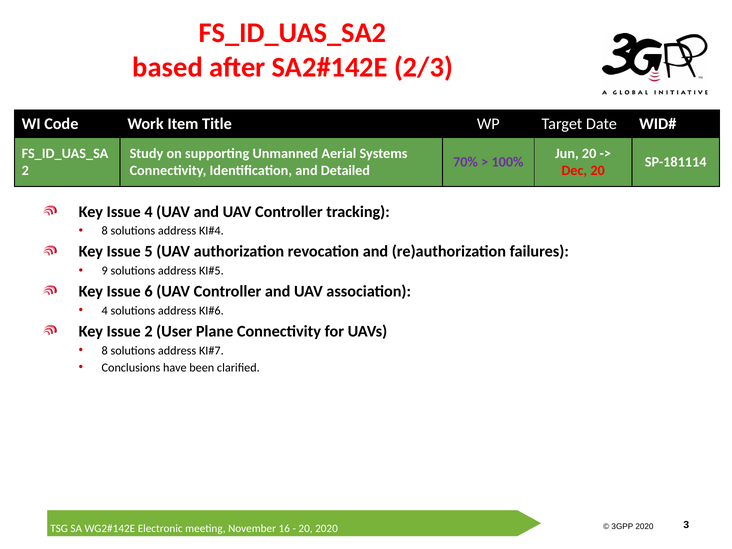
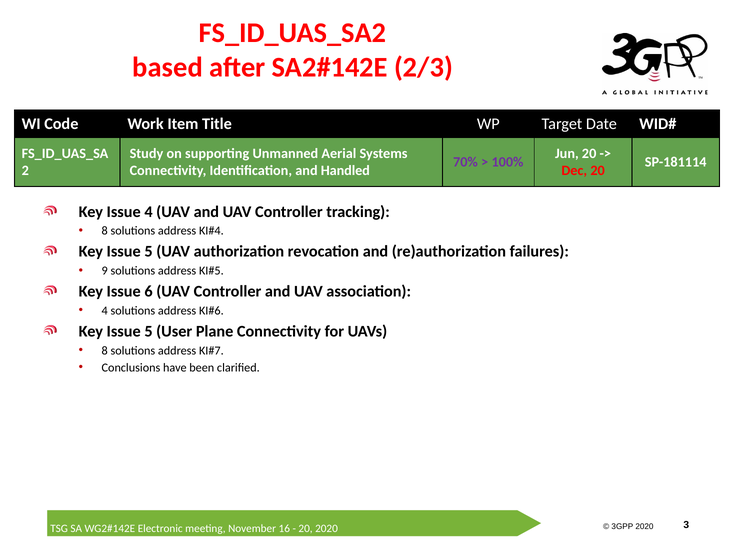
Detailed: Detailed -> Handled
2 at (149, 331): 2 -> 5
